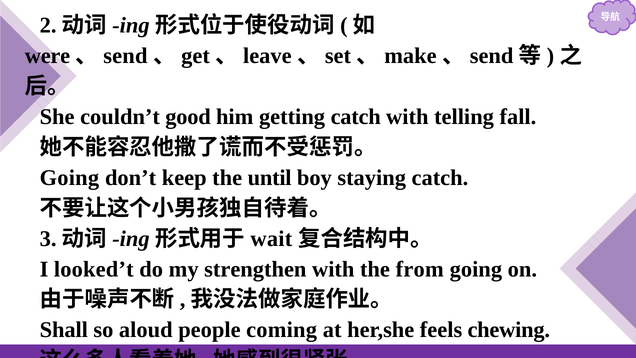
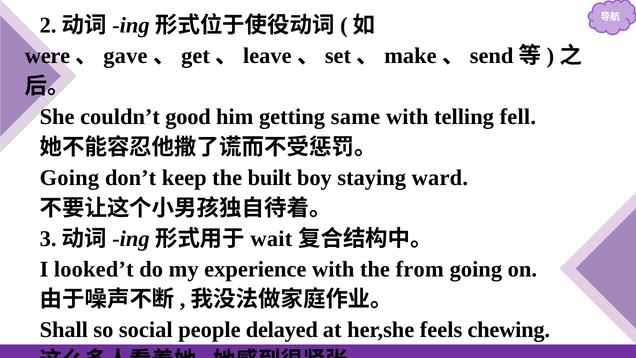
send at (125, 56): send -> gave
getting catch: catch -> same
fall: fall -> fell
until: until -> built
staying catch: catch -> ward
strengthen: strengthen -> experience
aloud: aloud -> social
coming: coming -> delayed
